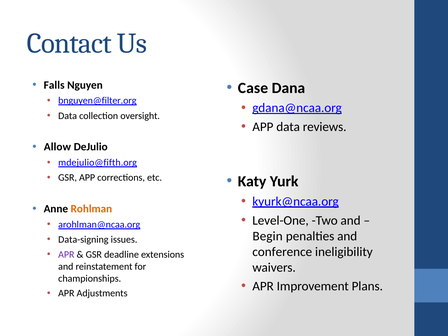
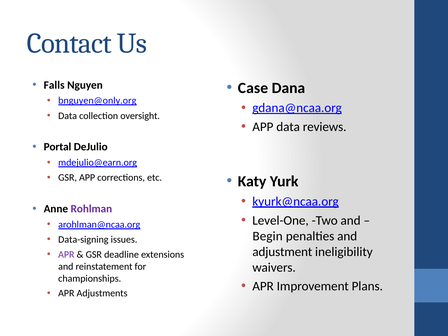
bnguyen@filter.org: bnguyen@filter.org -> bnguyen@only.org
Allow: Allow -> Portal
mdejulio@fifth.org: mdejulio@fifth.org -> mdejulio@earn.org
Rohlman colour: orange -> purple
conference: conference -> adjustment
